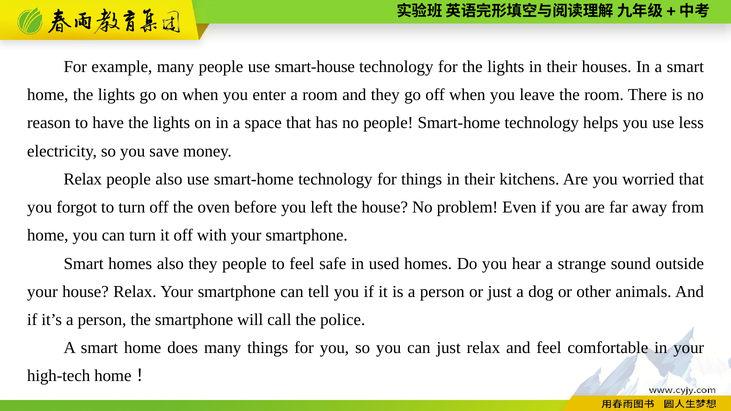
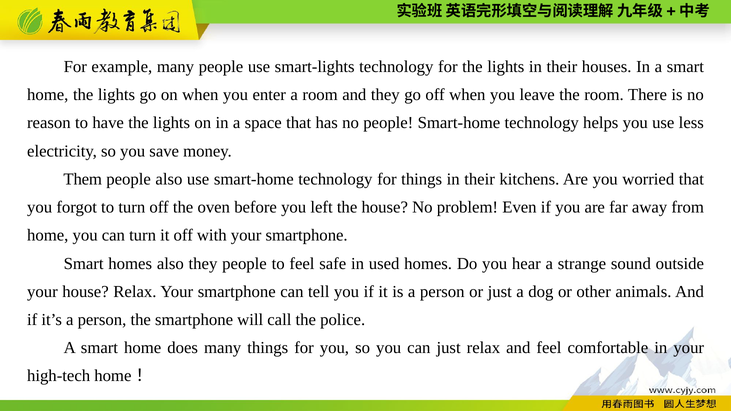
smart-house: smart-house -> smart-lights
Relax at (83, 179): Relax -> Them
